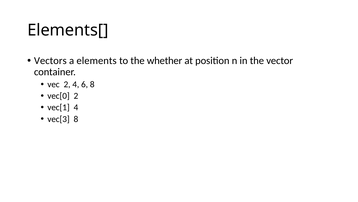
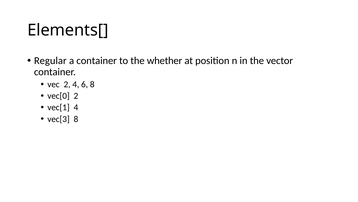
Vectors: Vectors -> Regular
a elements: elements -> container
